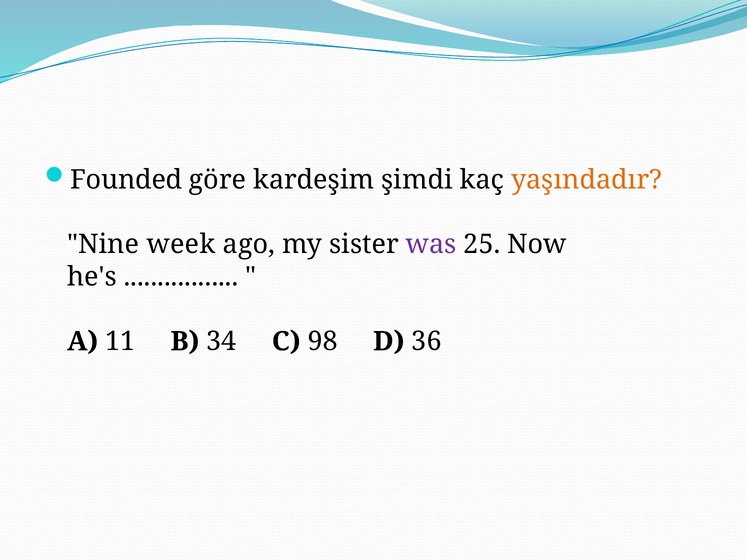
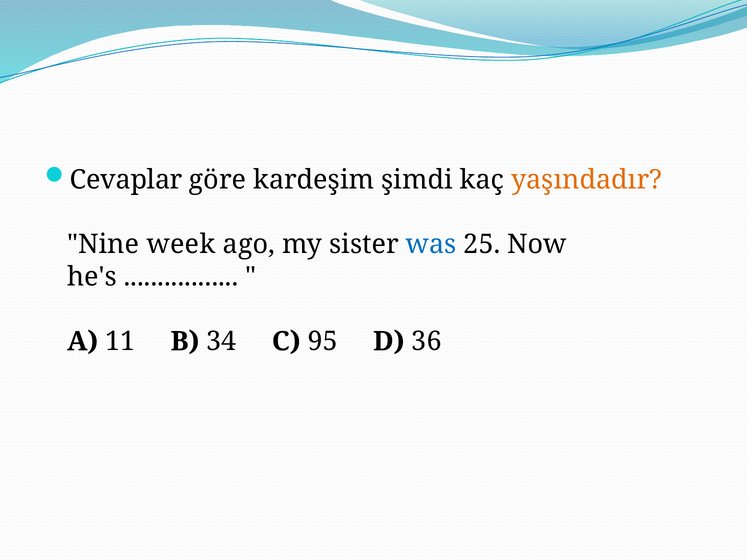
Founded: Founded -> Cevaplar
was colour: purple -> blue
98: 98 -> 95
